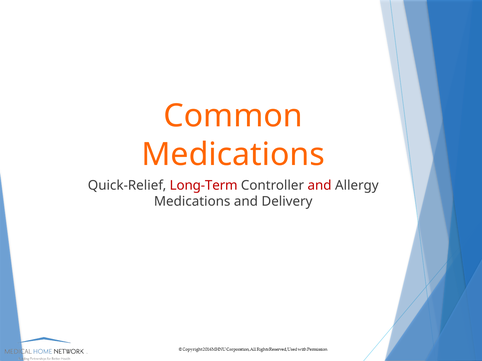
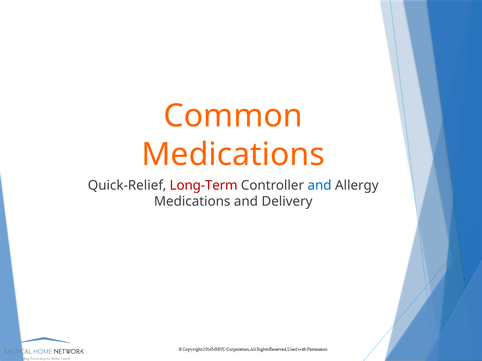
and at (320, 186) colour: red -> blue
